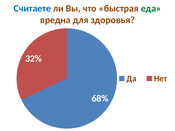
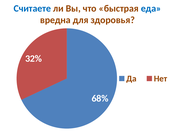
еда colour: green -> blue
